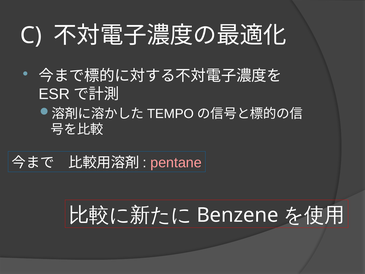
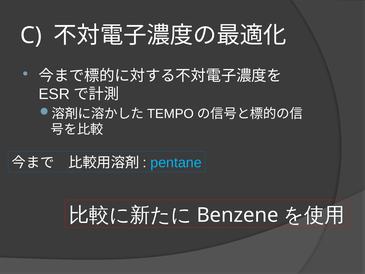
pentane colour: pink -> light blue
